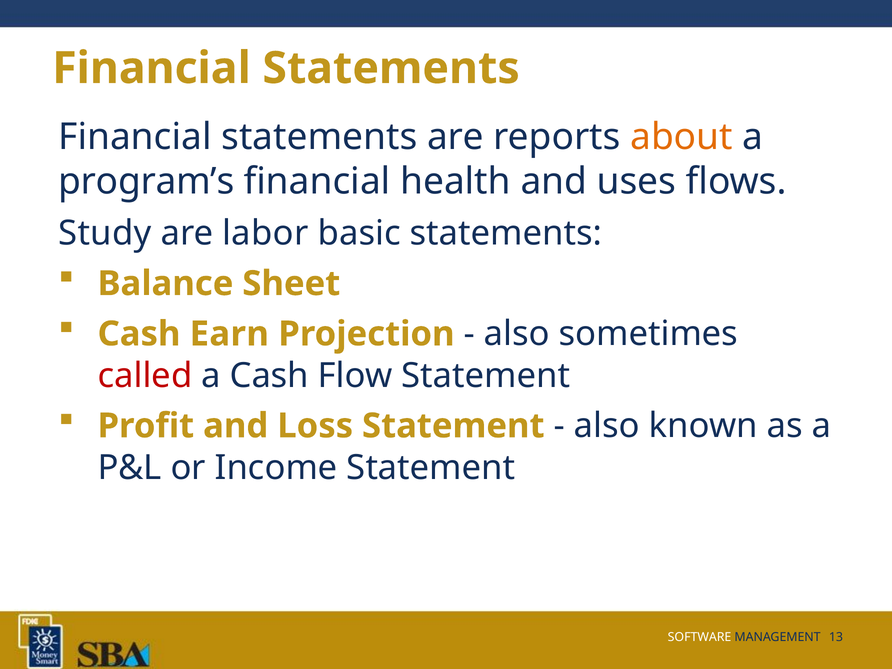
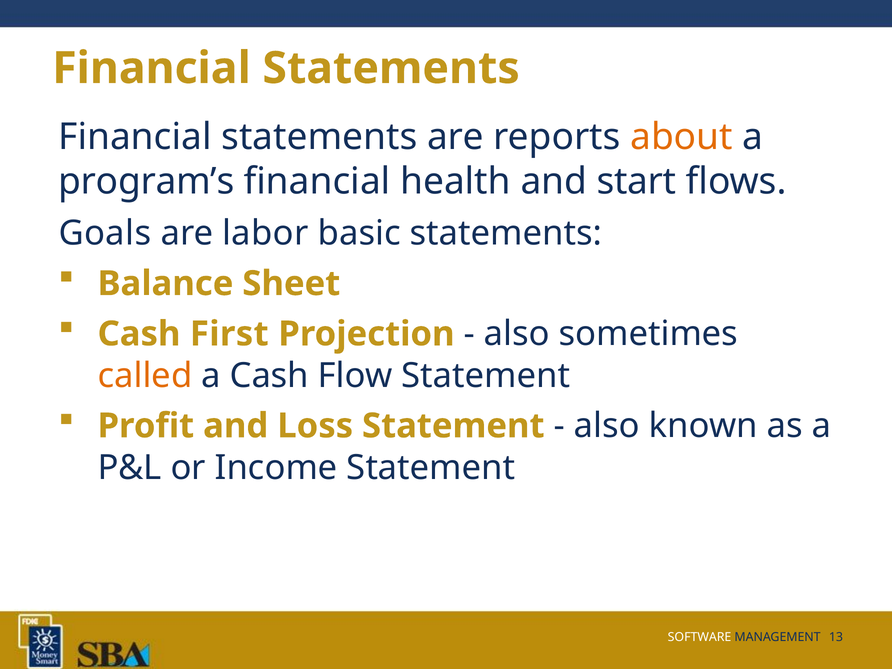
uses: uses -> start
Study: Study -> Goals
Earn: Earn -> First
called colour: red -> orange
